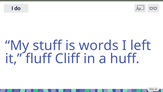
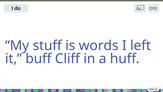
fluff: fluff -> buff
